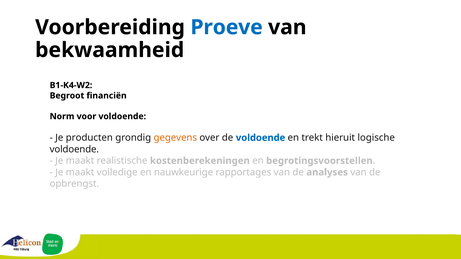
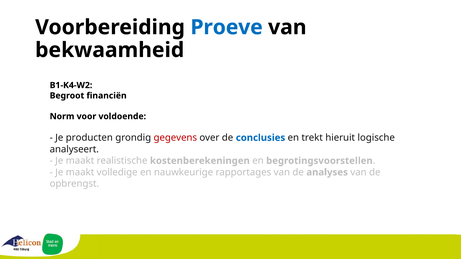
gegevens colour: orange -> red
de voldoende: voldoende -> conclusies
voldoende at (74, 149): voldoende -> analyseert
